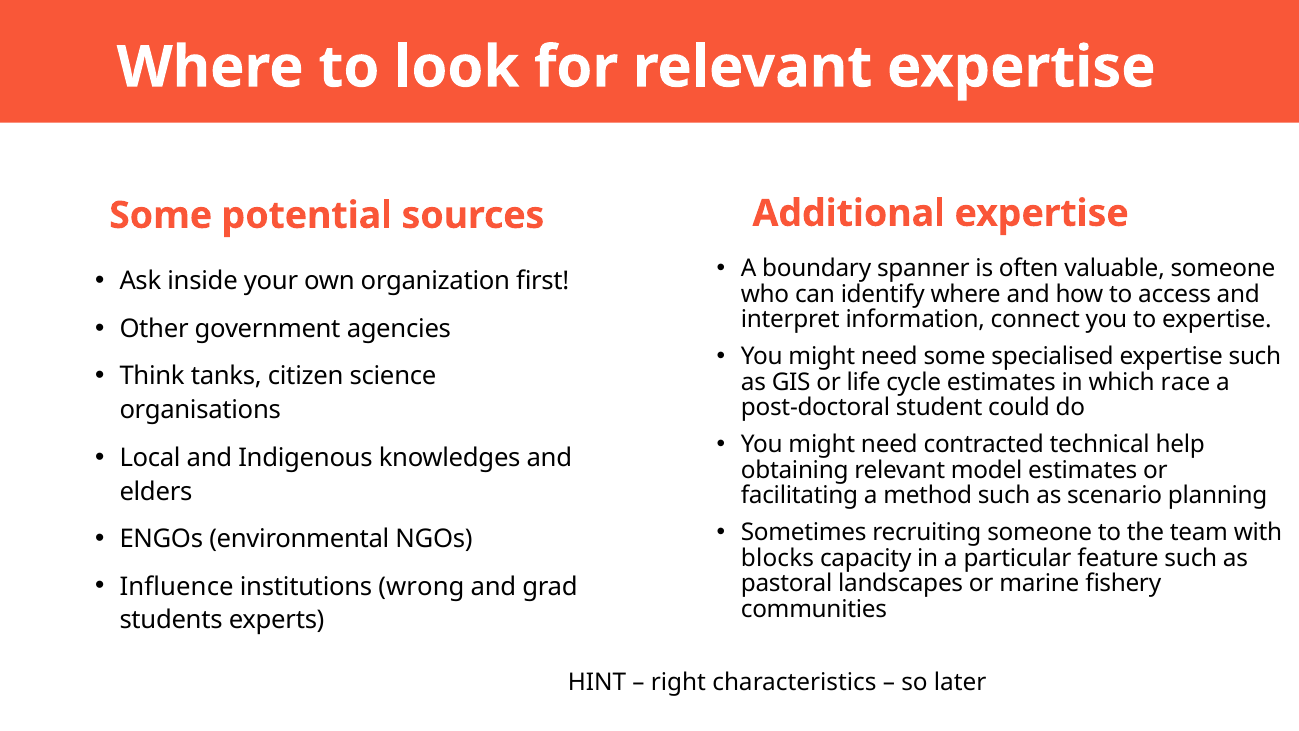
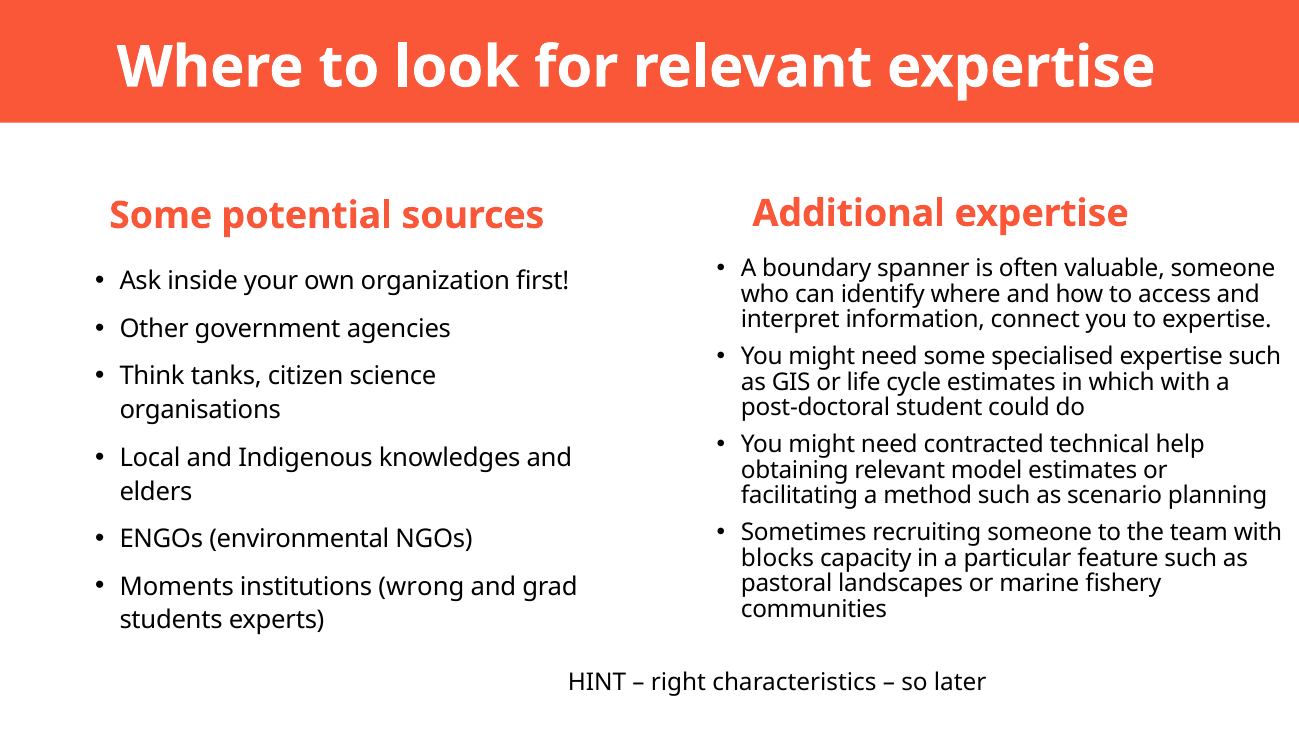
which race: race -> with
Influence: Influence -> Moments
